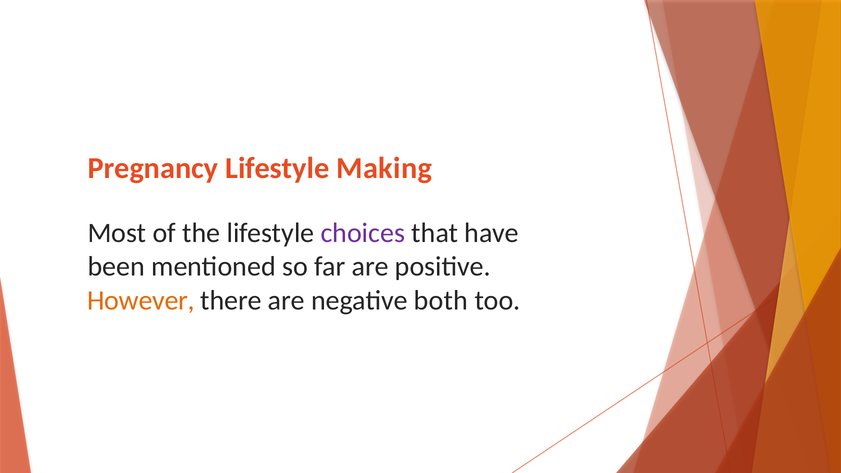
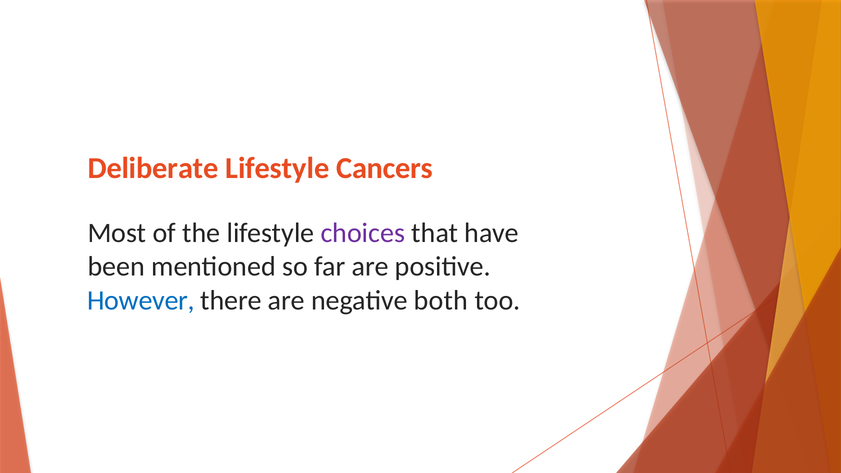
Pregnancy: Pregnancy -> Deliberate
Making: Making -> Cancers
However colour: orange -> blue
